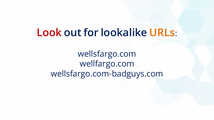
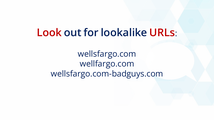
URLs colour: orange -> red
